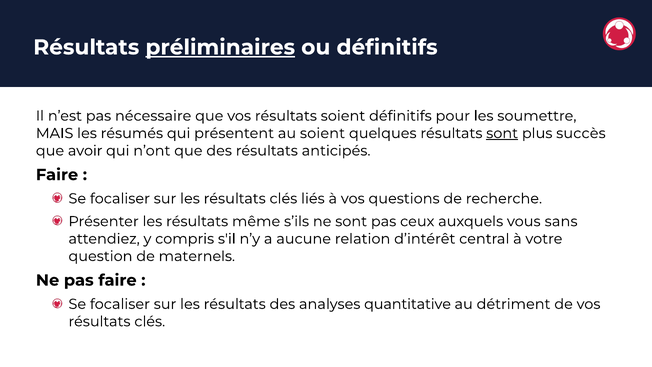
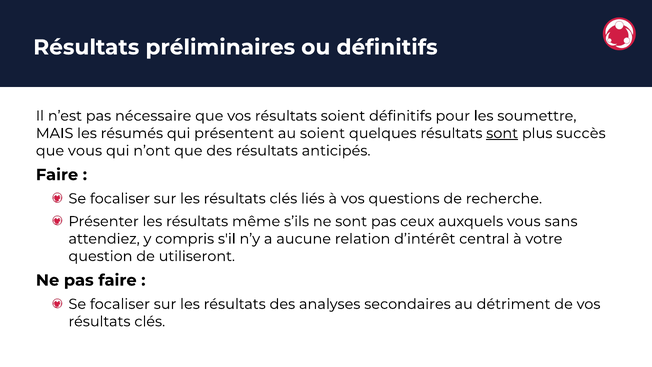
préliminaires underline: present -> none
que avoir: avoir -> vous
maternels: maternels -> utiliseront
quantitative: quantitative -> secondaires
